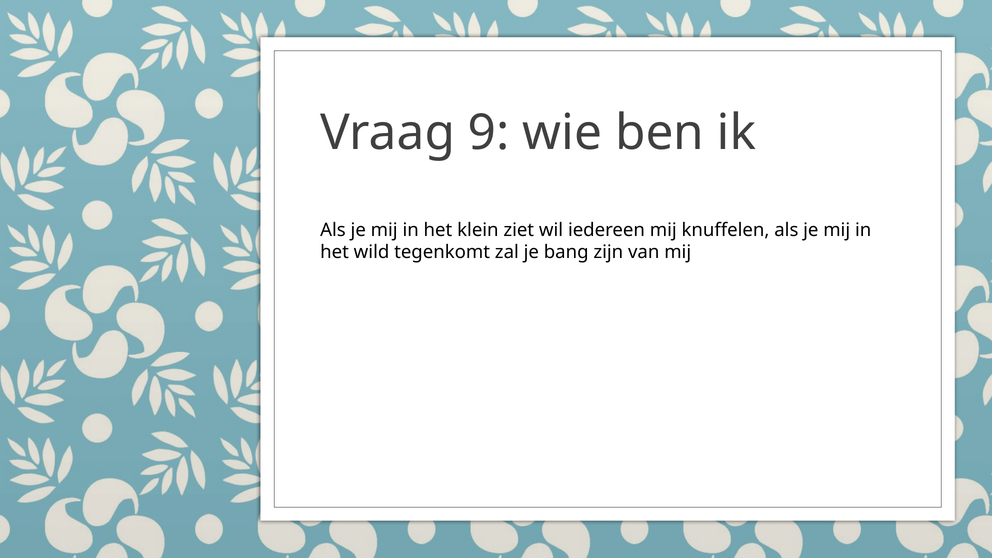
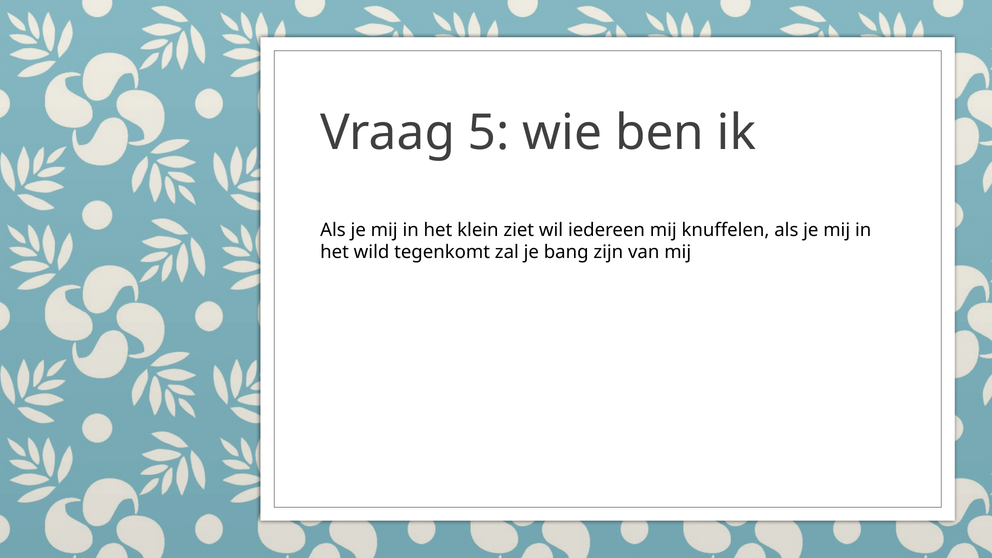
9: 9 -> 5
